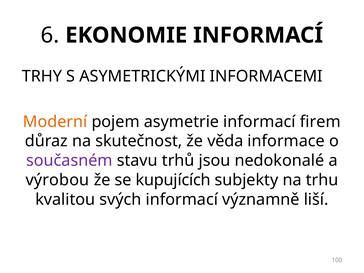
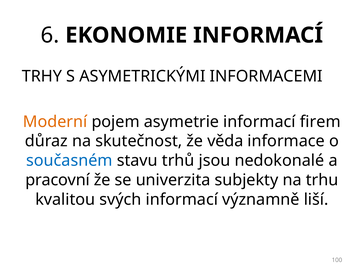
současném colour: purple -> blue
výrobou: výrobou -> pracovní
kupujících: kupujících -> univerzita
